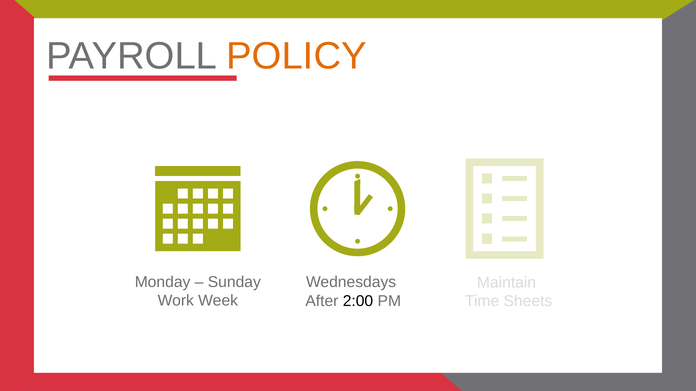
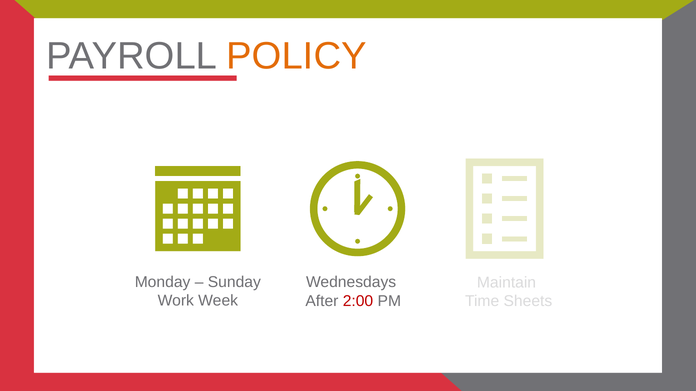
2:00 colour: black -> red
